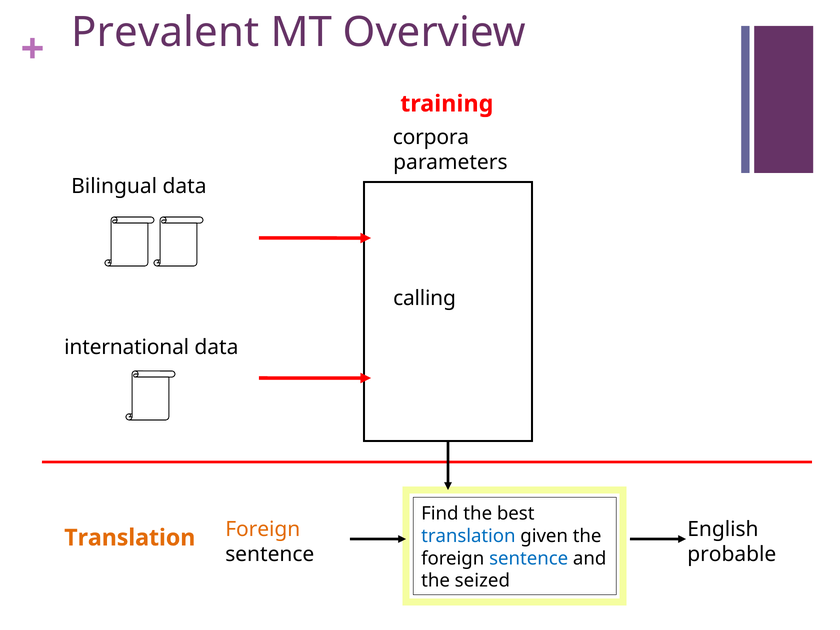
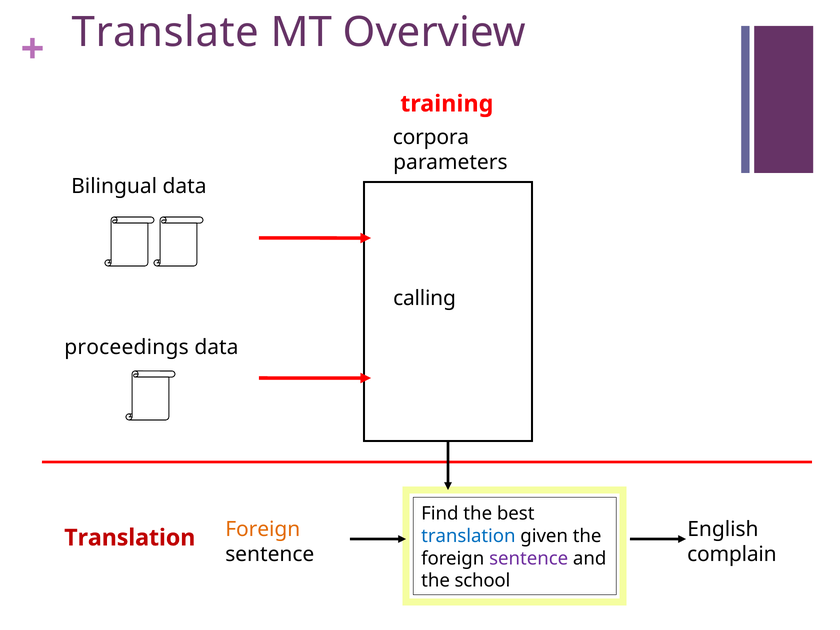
Prevalent: Prevalent -> Translate
international: international -> proceedings
Translation at (130, 538) colour: orange -> red
probable: probable -> complain
sentence at (529, 558) colour: blue -> purple
seized: seized -> school
